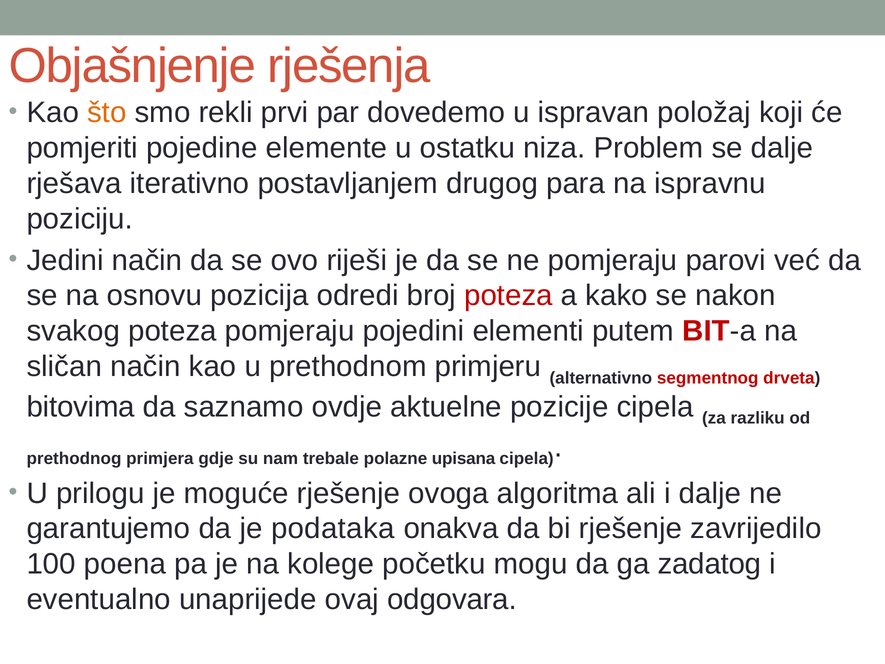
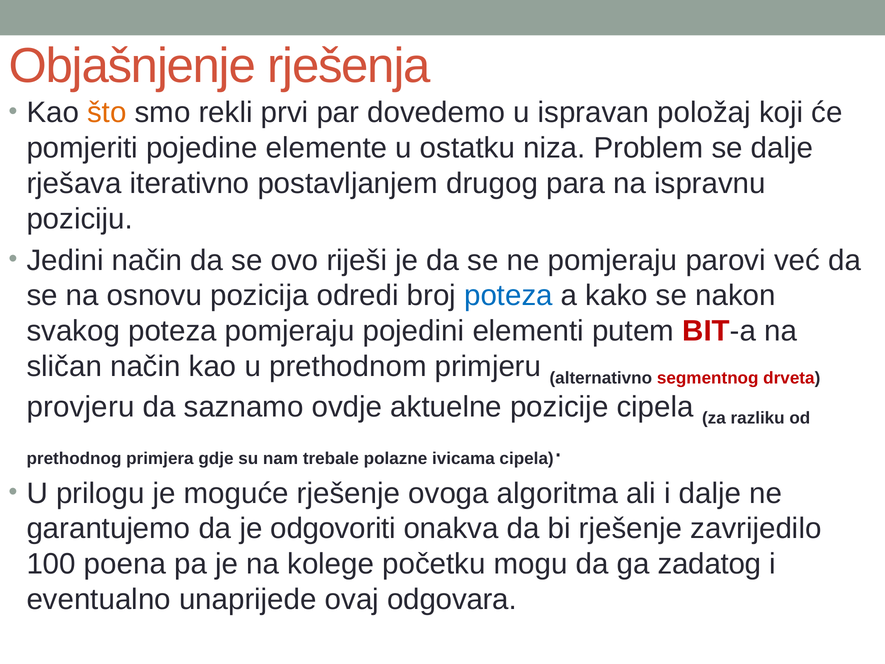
poteza at (508, 296) colour: red -> blue
bitovima: bitovima -> provjeru
upisana: upisana -> ivicama
podataka: podataka -> odgovoriti
